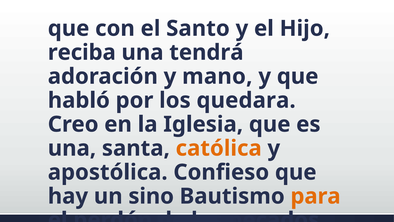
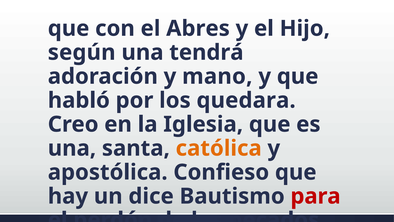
Santo: Santo -> Abres
reciba: reciba -> según
sino: sino -> dice
para colour: orange -> red
